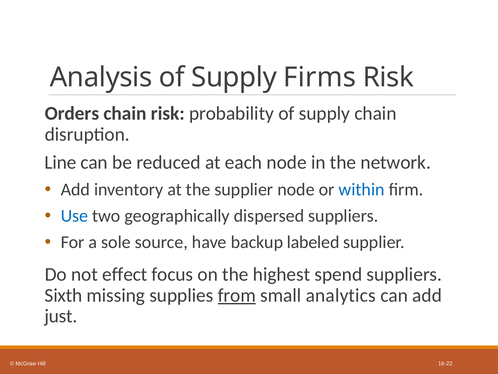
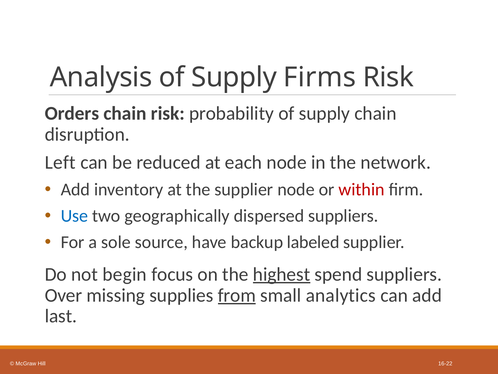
Line: Line -> Left
within colour: blue -> red
effect: effect -> begin
highest underline: none -> present
Sixth: Sixth -> Over
just: just -> last
